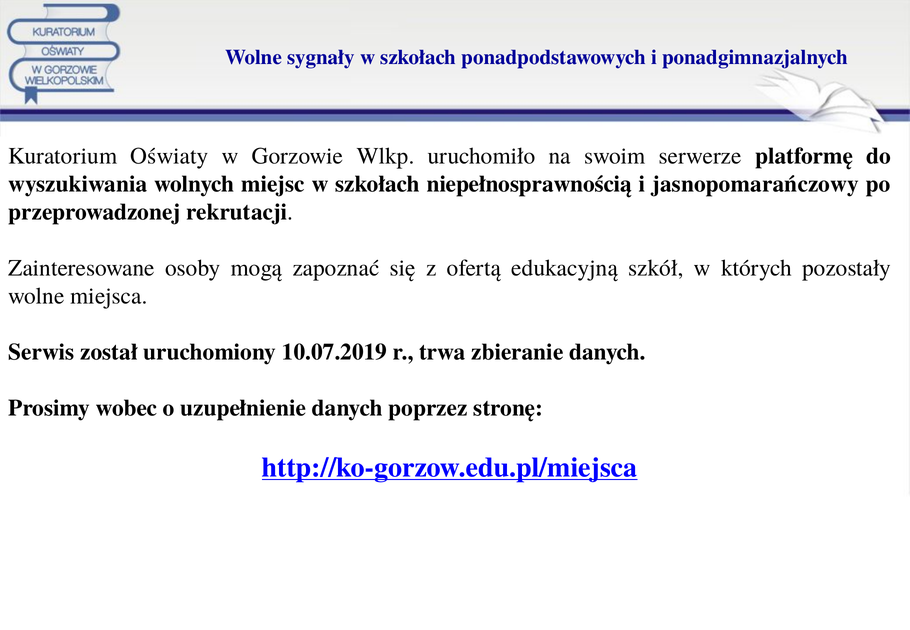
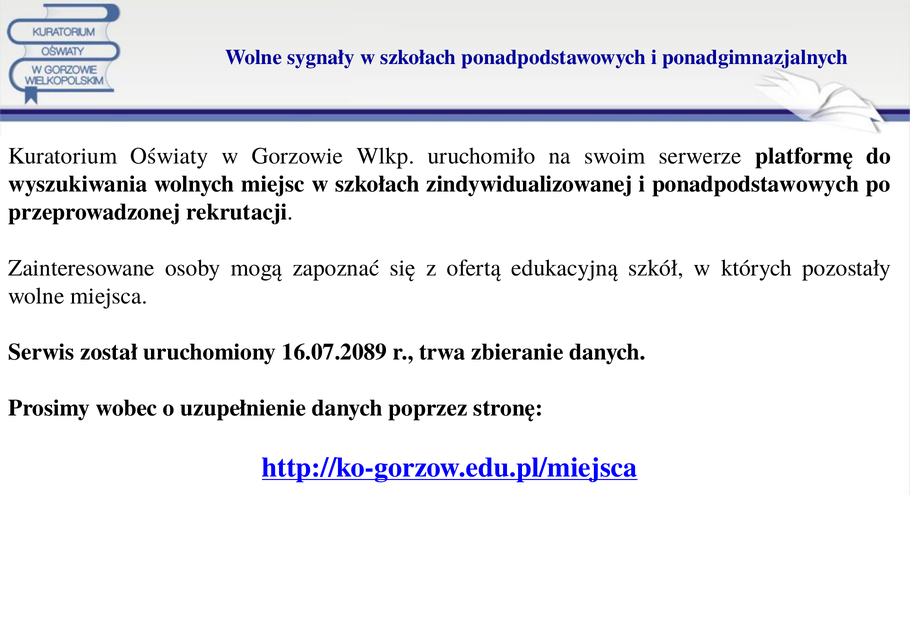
niepełnosprawnością: niepełnosprawnością -> zindywidualizowanej
i jasnopomarańczowy: jasnopomarańczowy -> ponadpodstawowych
10.07.2019: 10.07.2019 -> 16.07.2089
